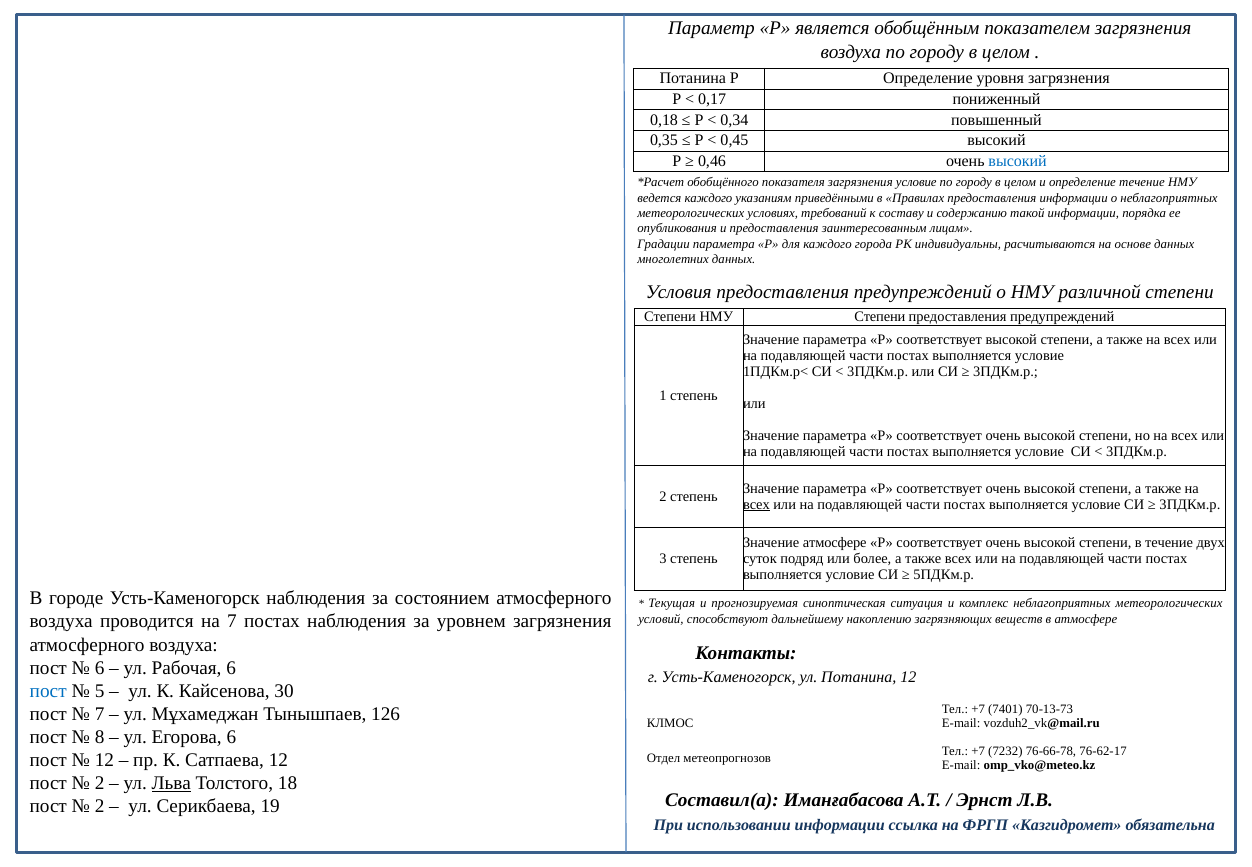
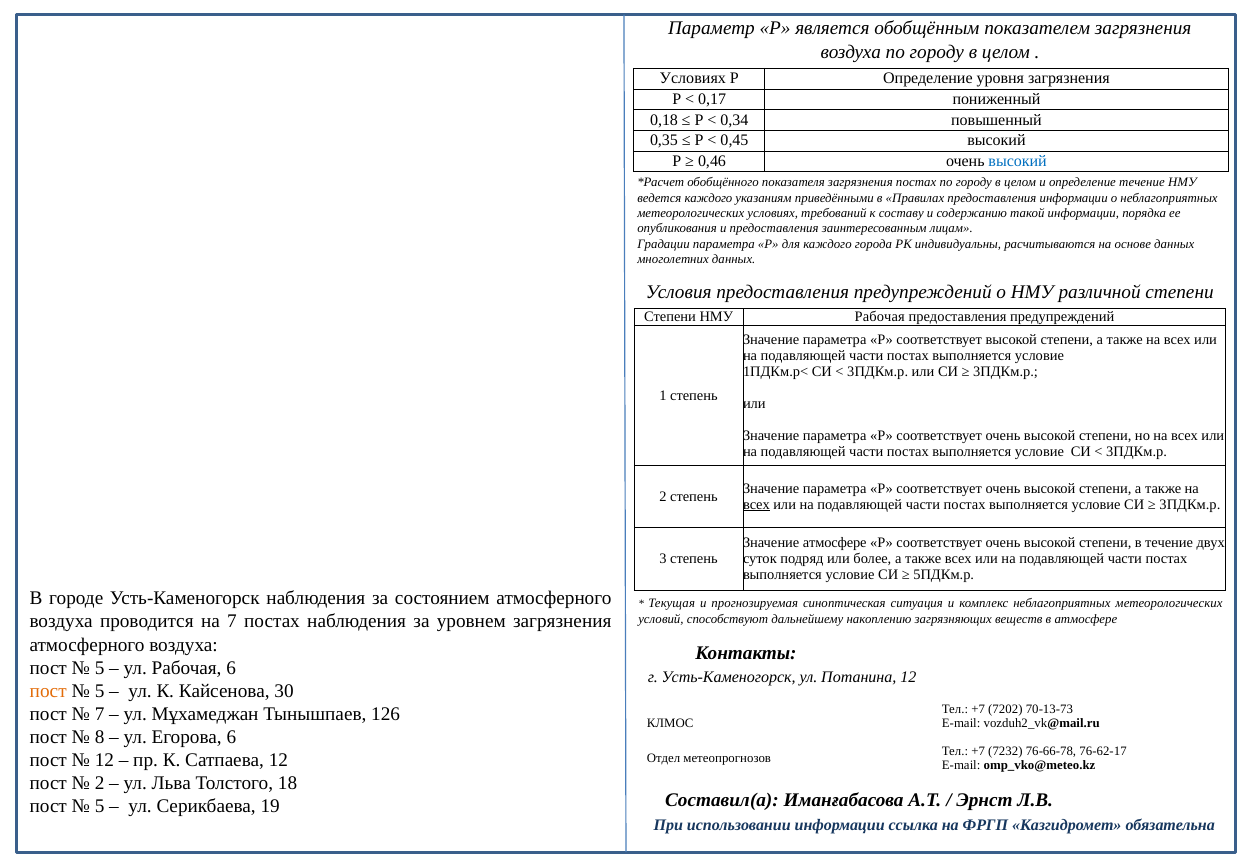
Потанина at (693, 79): Потанина -> Условиях
загрязнения условие: условие -> постах
НМУ Степени: Степени -> Рабочая
6 at (100, 668): 6 -> 5
пост at (48, 691) colour: blue -> orange
7401: 7401 -> 7202
Льва underline: present -> none
2 at (100, 806): 2 -> 5
